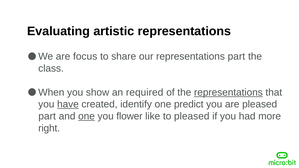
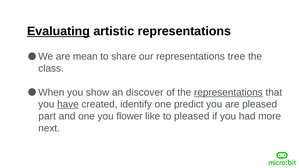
Evaluating underline: none -> present
focus: focus -> mean
representations part: part -> tree
required: required -> discover
one at (86, 116) underline: present -> none
right: right -> next
